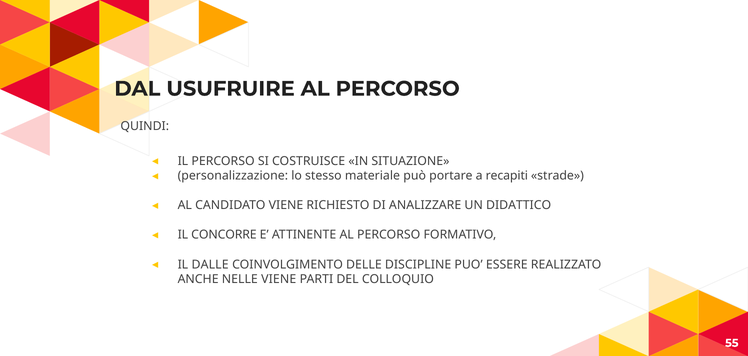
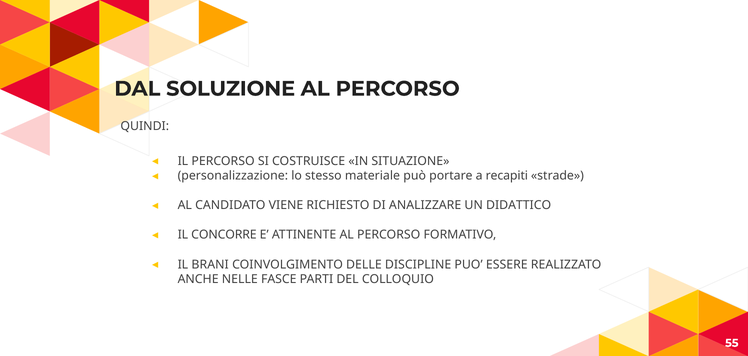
USUFRUIRE: USUFRUIRE -> SOLUZIONE
DALLE: DALLE -> BRANI
NELLE VIENE: VIENE -> FASCE
